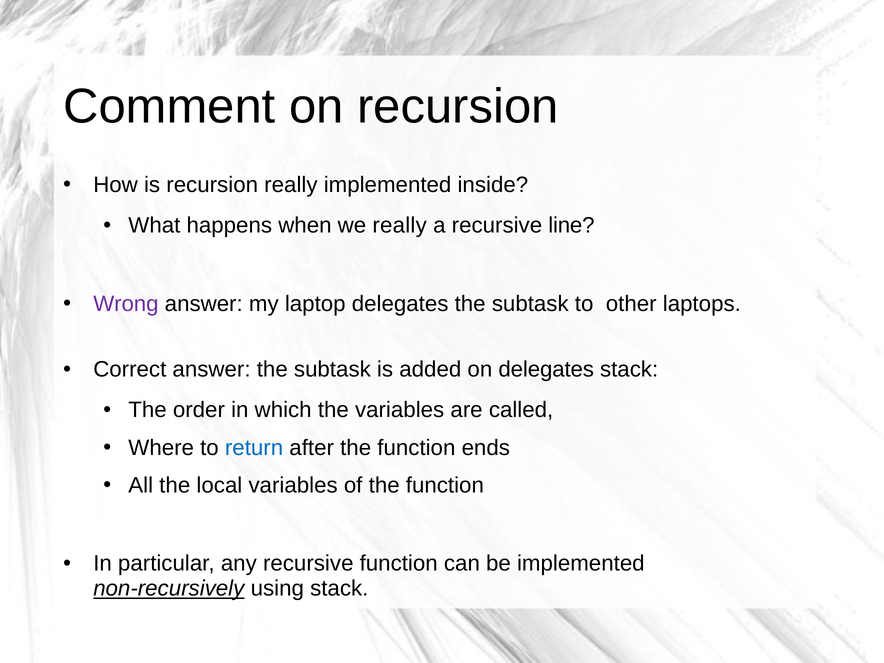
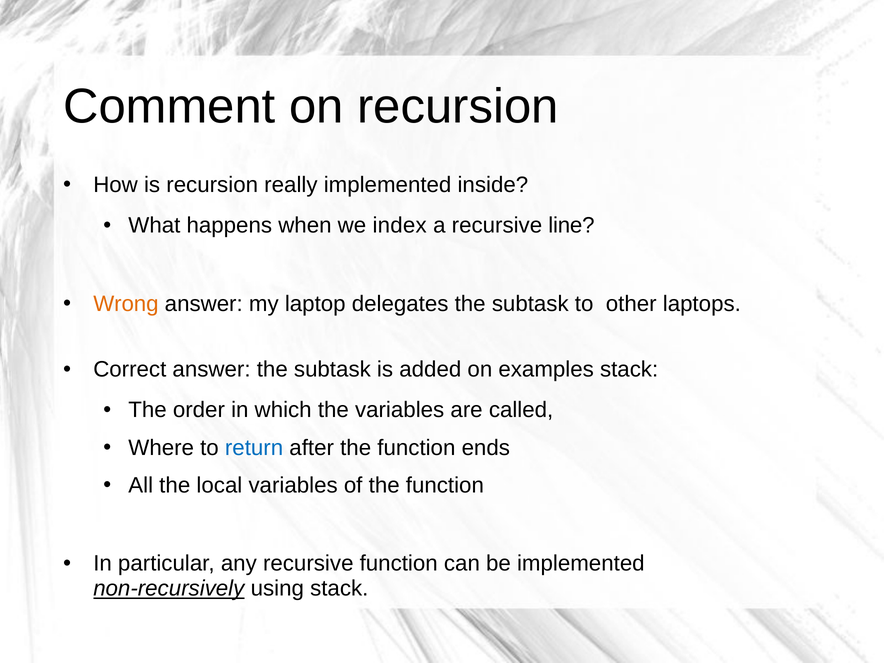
we really: really -> index
Wrong colour: purple -> orange
on delegates: delegates -> examples
